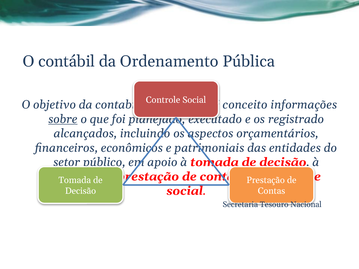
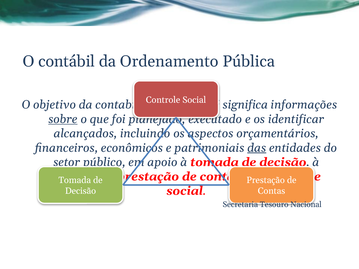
conceito: conceito -> significa
registrado: registrado -> identificar
das underline: none -> present
